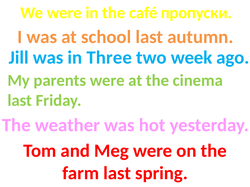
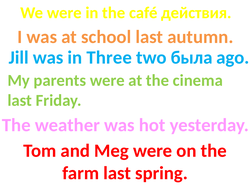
пропуски: пропуски -> действия
week: week -> была
